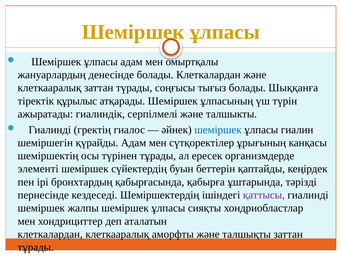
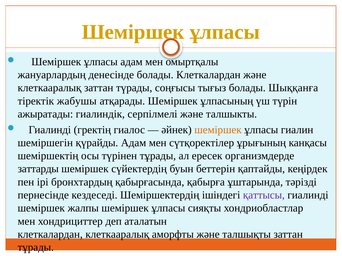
құрылыс: құрылыс -> жабушы
шеміршек at (218, 130) colour: blue -> orange
элементі: элементі -> заттарды
